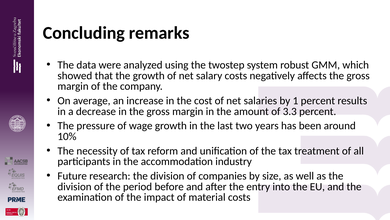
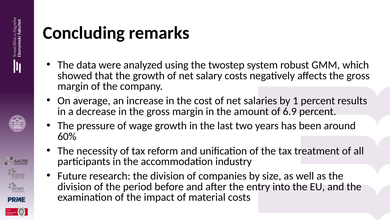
3.3: 3.3 -> 6.9
10%: 10% -> 60%
